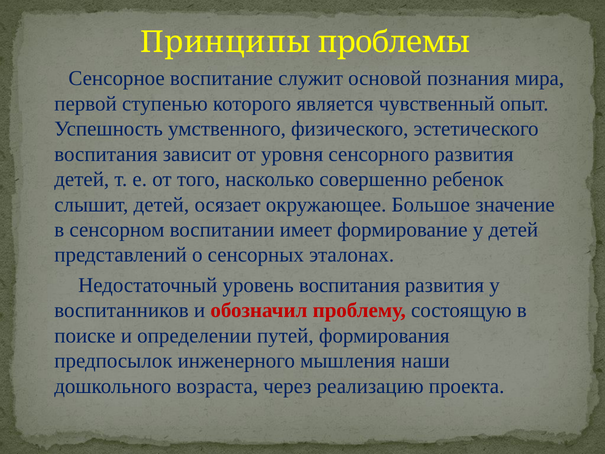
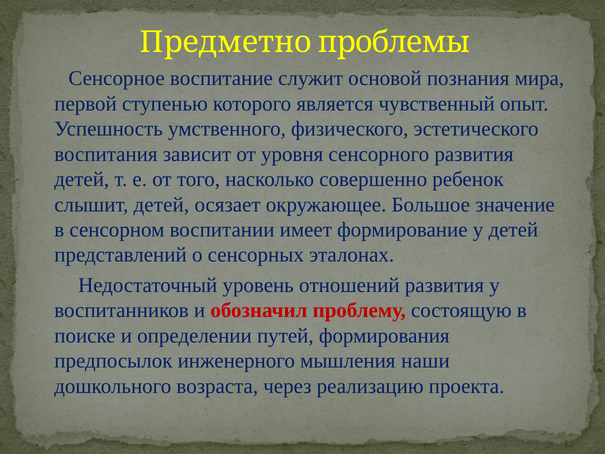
Принципы: Принципы -> Предметно
уровень воспитания: воспитания -> отношений
